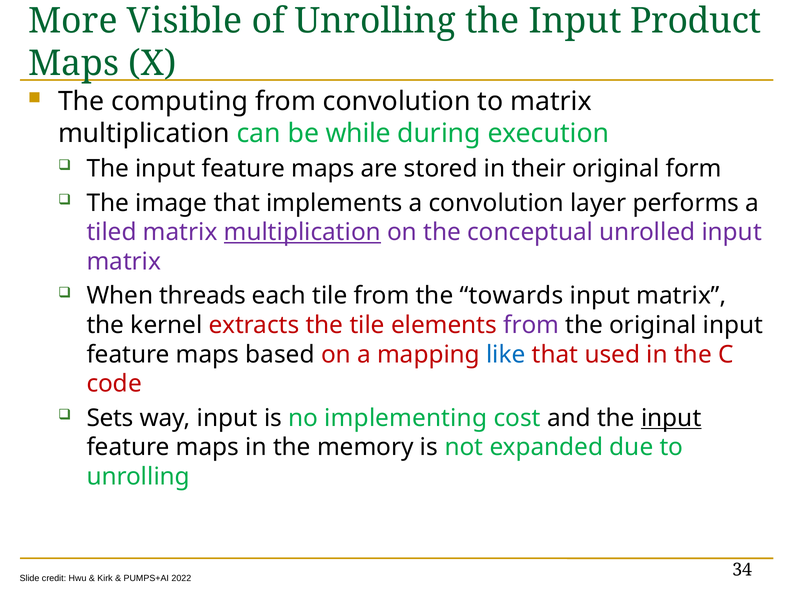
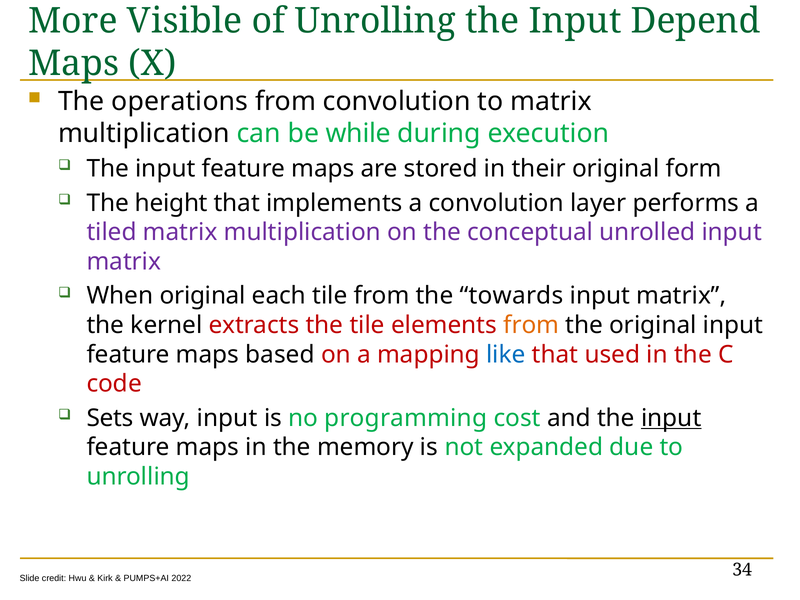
Product: Product -> Depend
computing: computing -> operations
image: image -> height
multiplication at (302, 232) underline: present -> none
When threads: threads -> original
from at (531, 325) colour: purple -> orange
implementing: implementing -> programming
